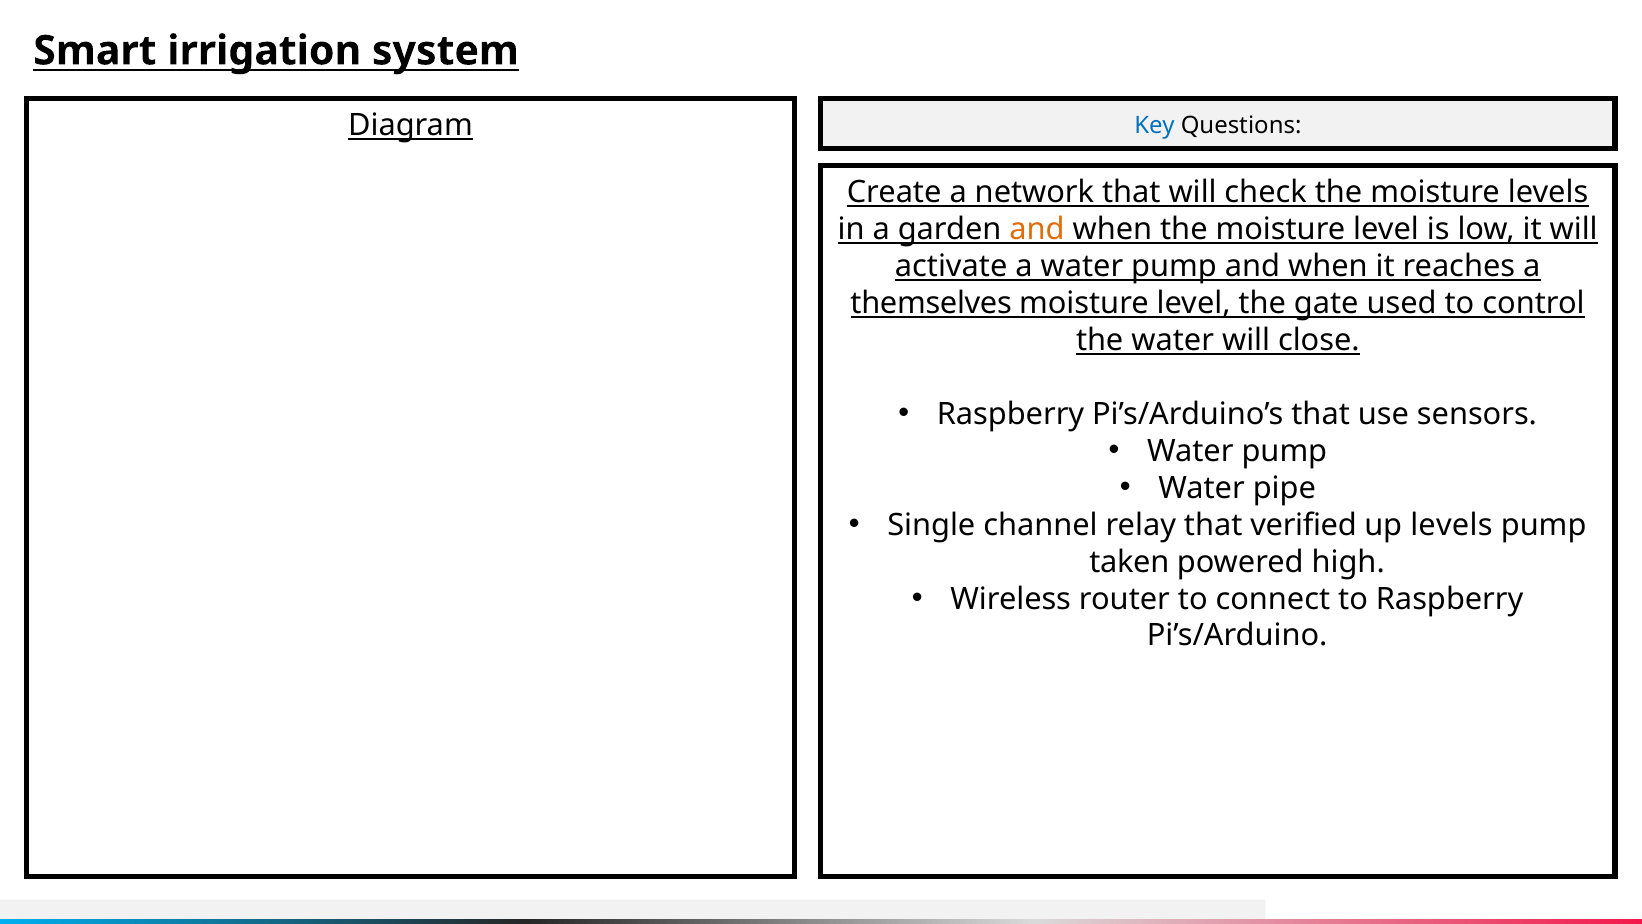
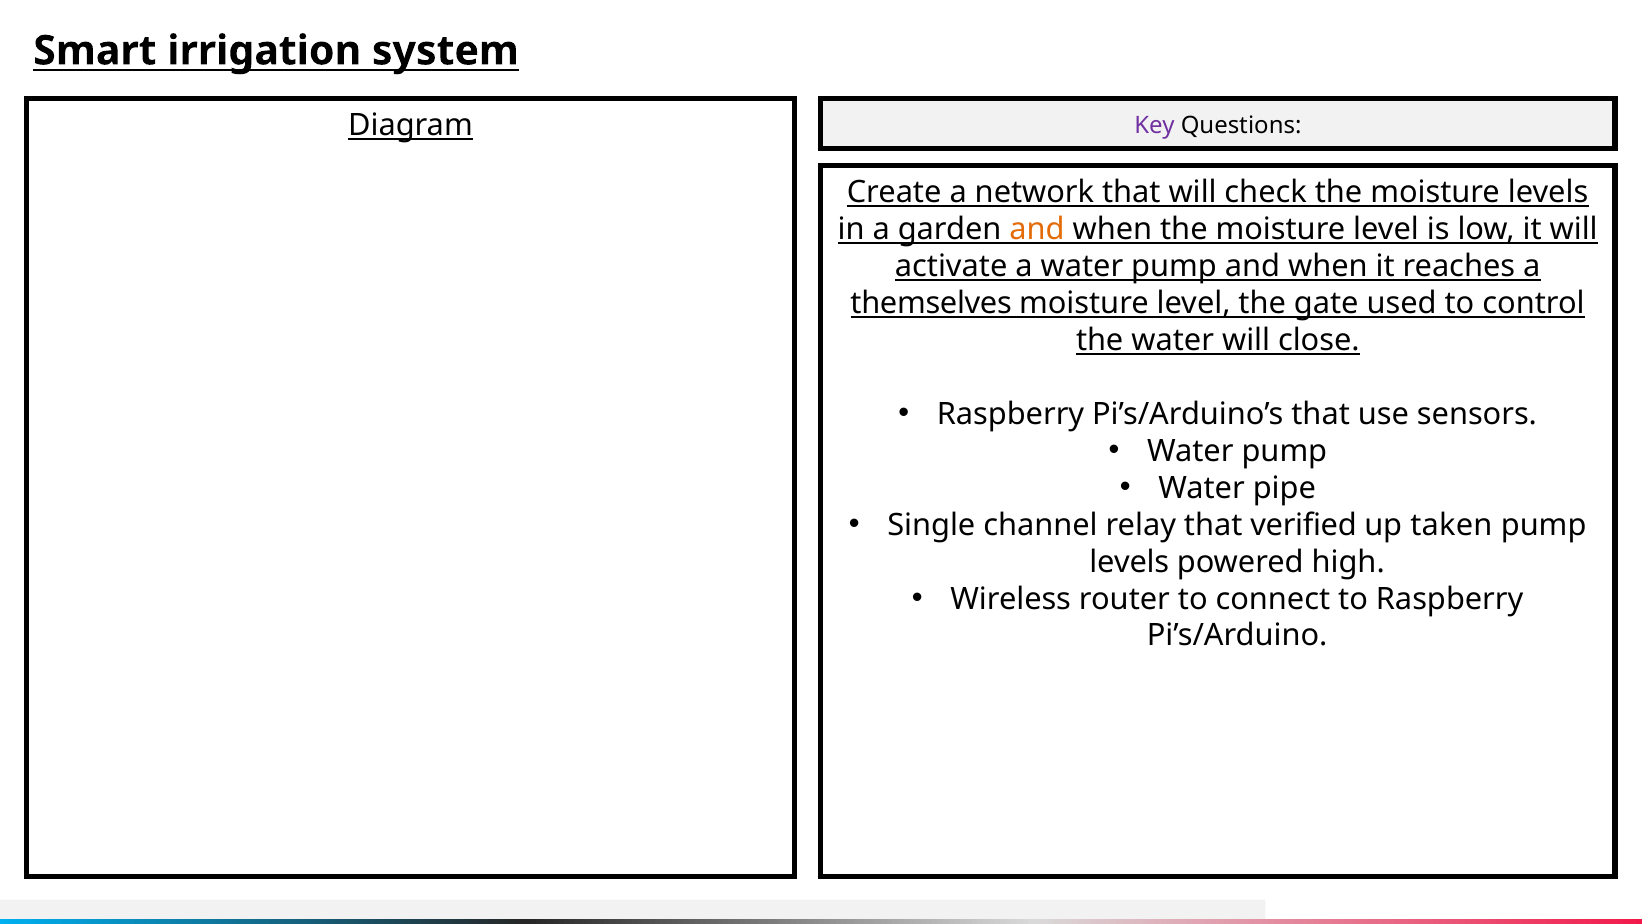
Key colour: blue -> purple
up levels: levels -> taken
taken at (1129, 562): taken -> levels
